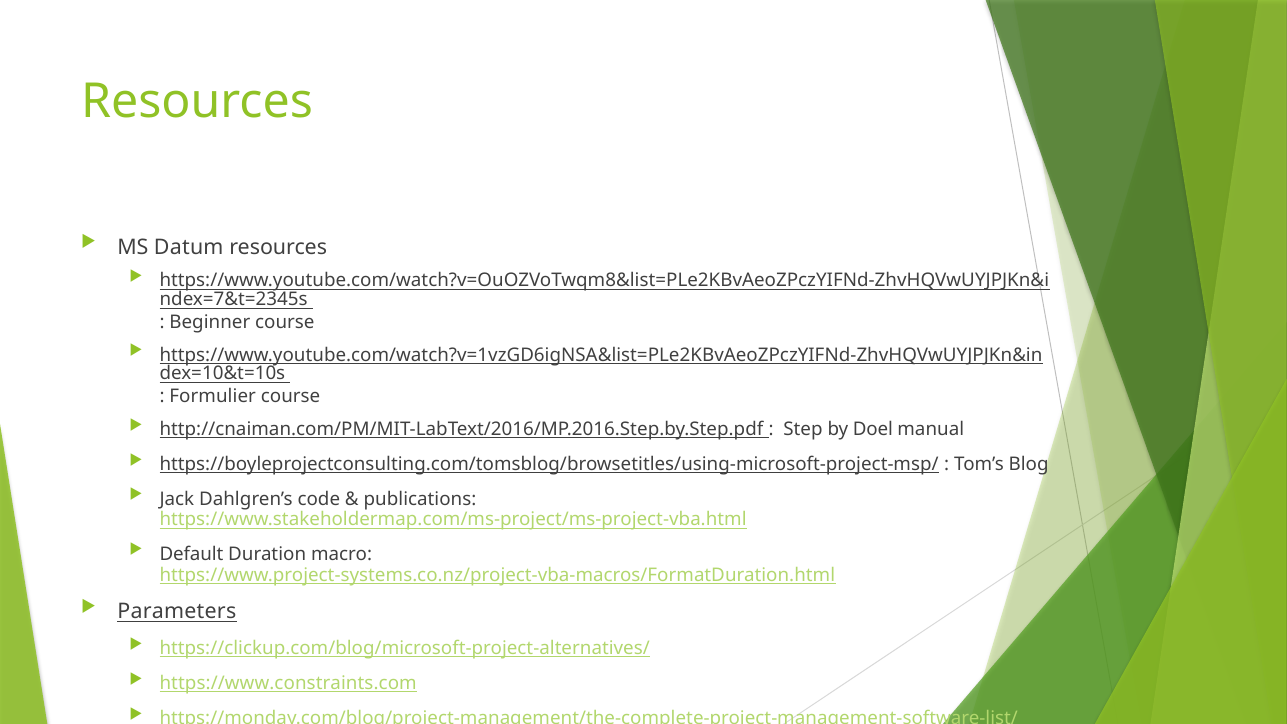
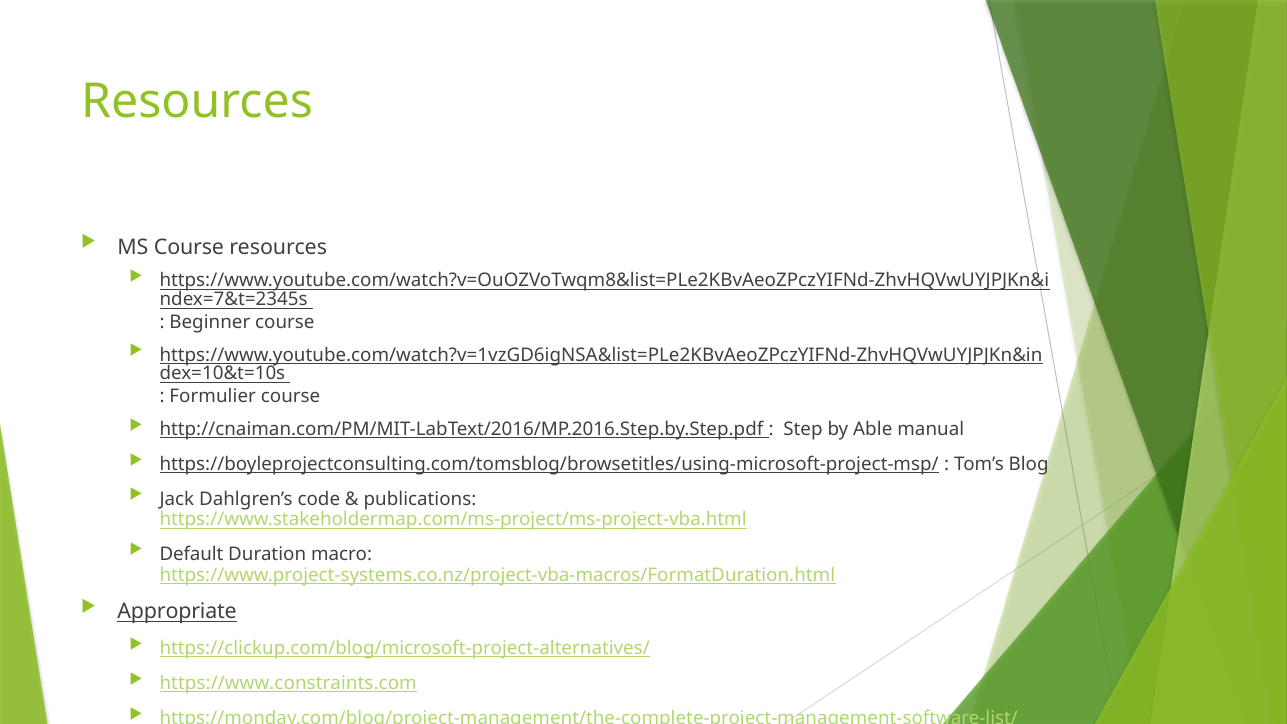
MS Datum: Datum -> Course
Doel: Doel -> Able
Parameters: Parameters -> Appropriate
